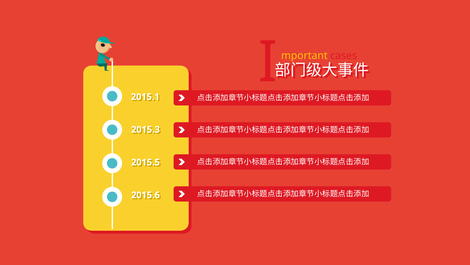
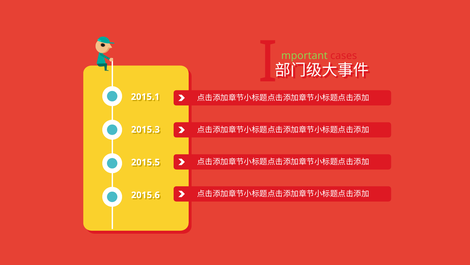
mportant colour: yellow -> light green
